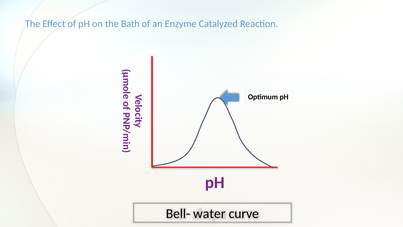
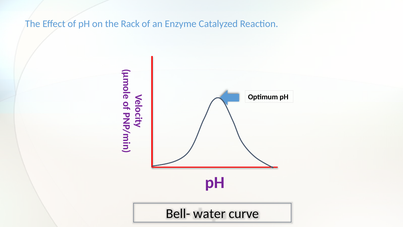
Bath: Bath -> Rack
